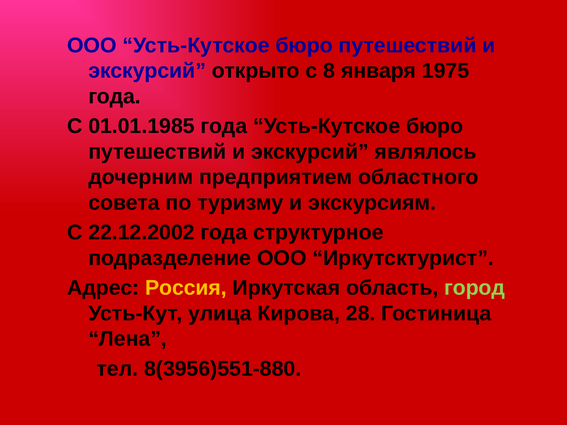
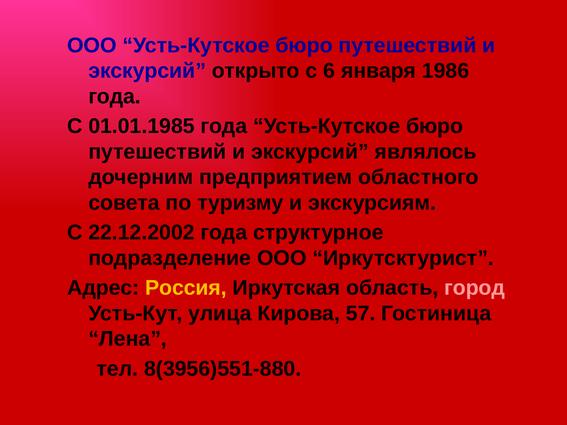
8: 8 -> 6
1975: 1975 -> 1986
город colour: light green -> pink
28: 28 -> 57
